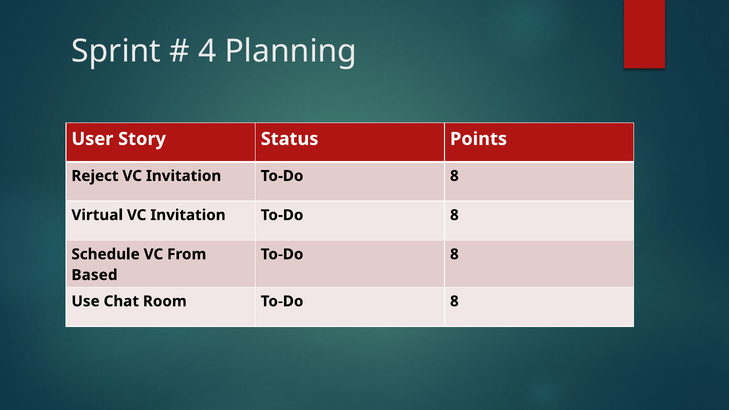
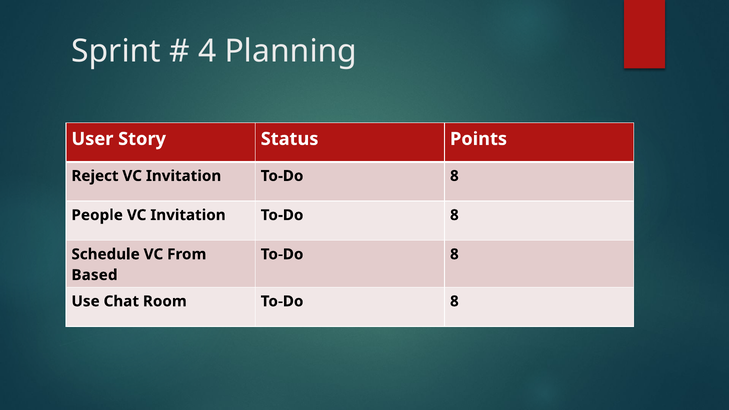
Virtual: Virtual -> People
